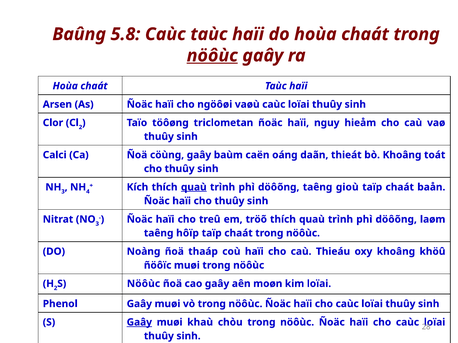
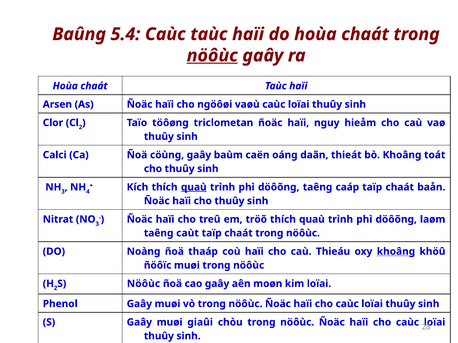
5.8: 5.8 -> 5.4
gioù: gioù -> caáp
hôïp: hôïp -> caùt
khoâng at (396, 252) underline: none -> present
Gaây at (139, 323) underline: present -> none
khaù: khaù -> giaûi
